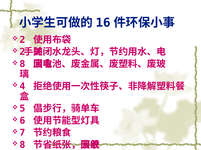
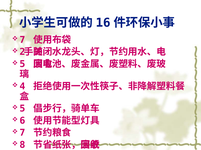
2 at (22, 40): 2 -> 7
8 at (22, 64): 8 -> 5
